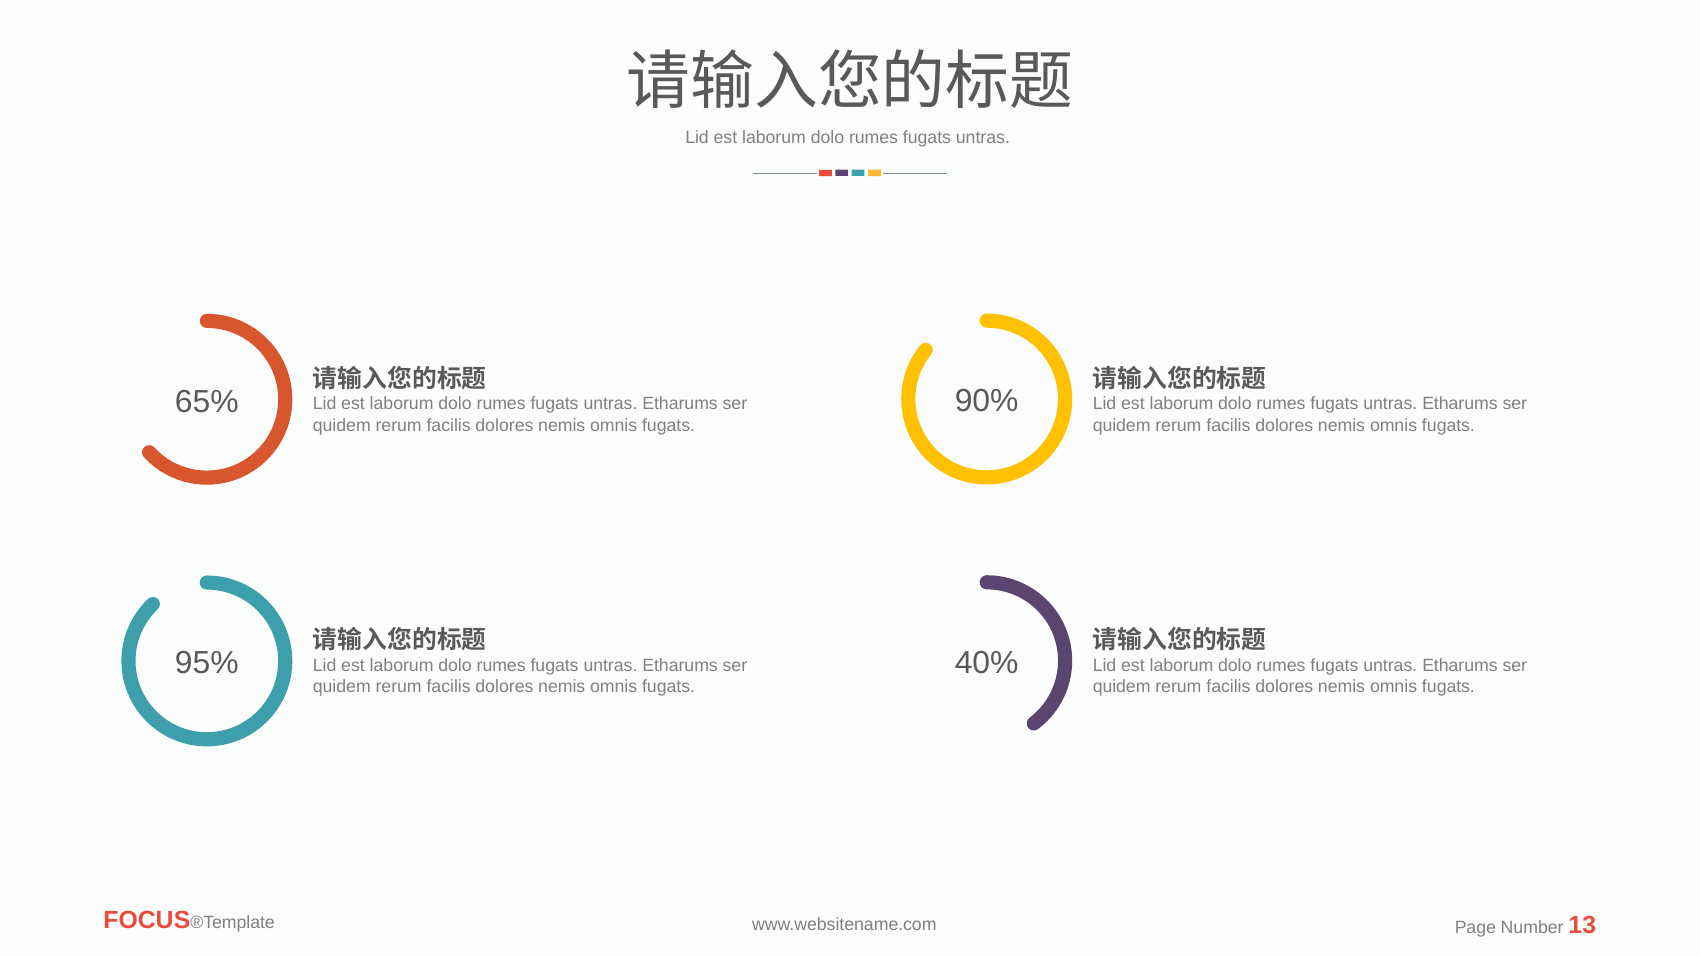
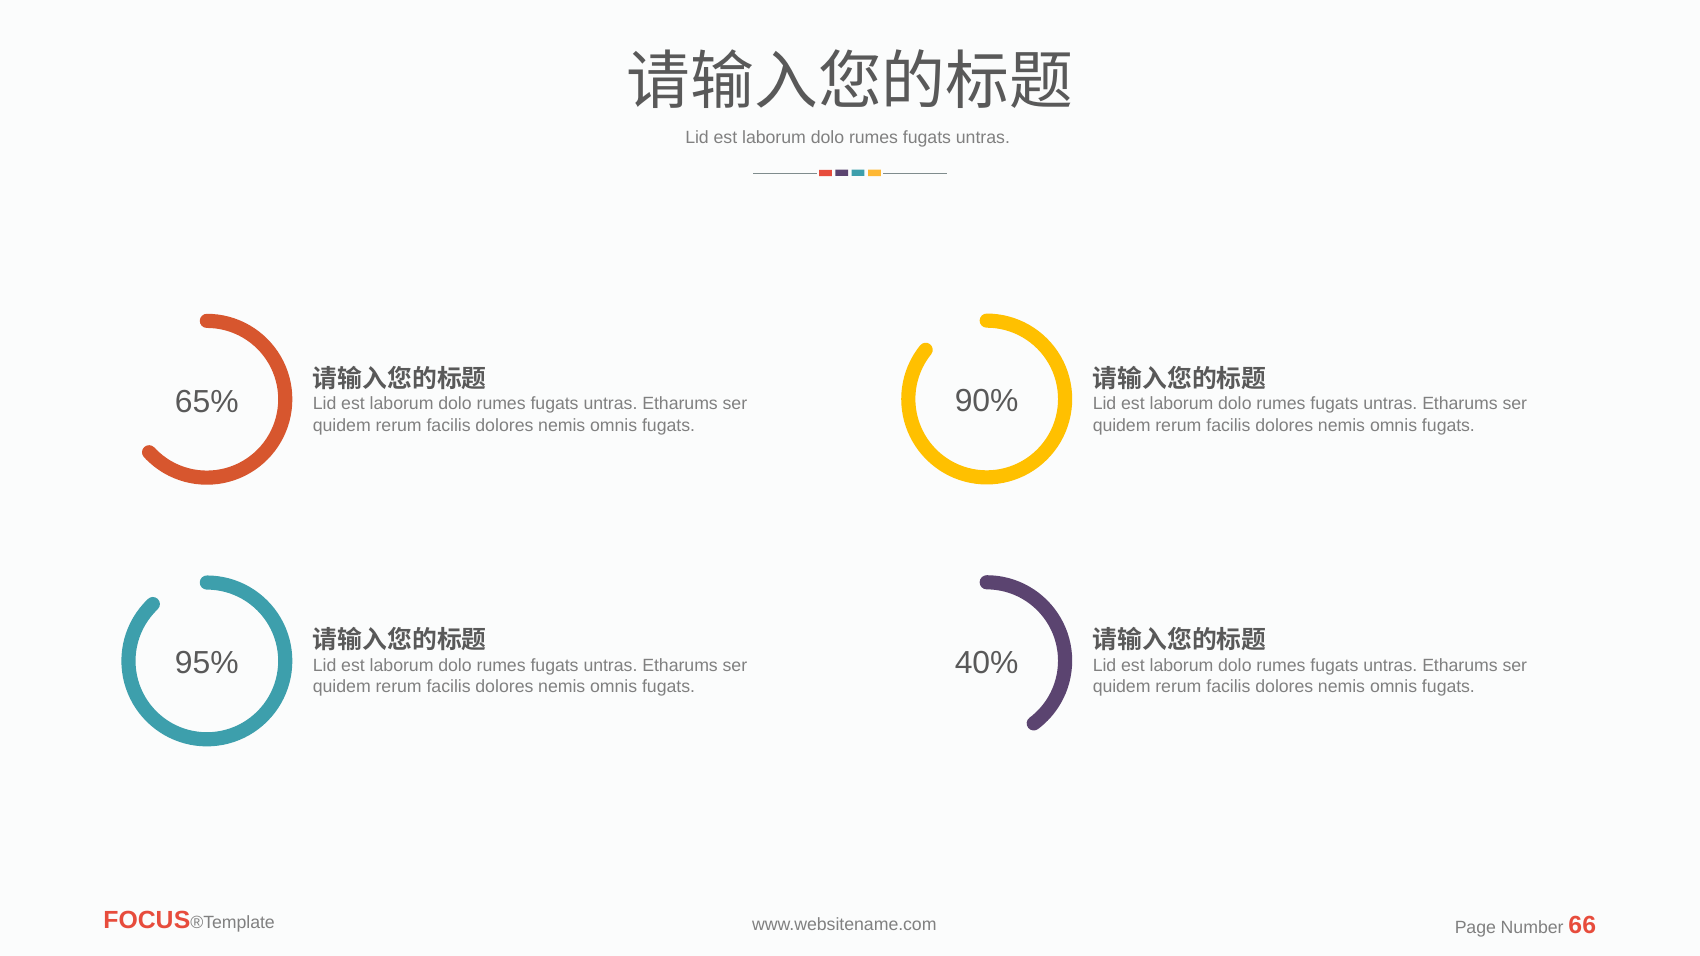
13: 13 -> 66
